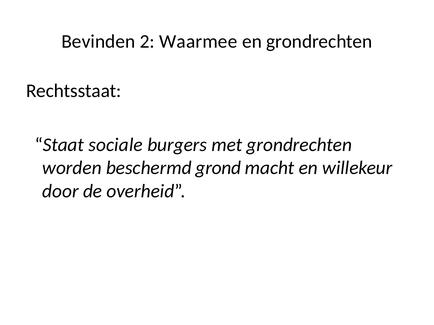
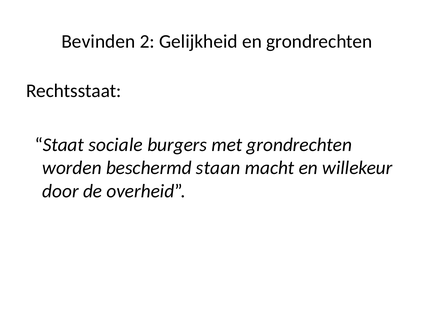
Waarmee: Waarmee -> Gelijkheid
grond: grond -> staan
